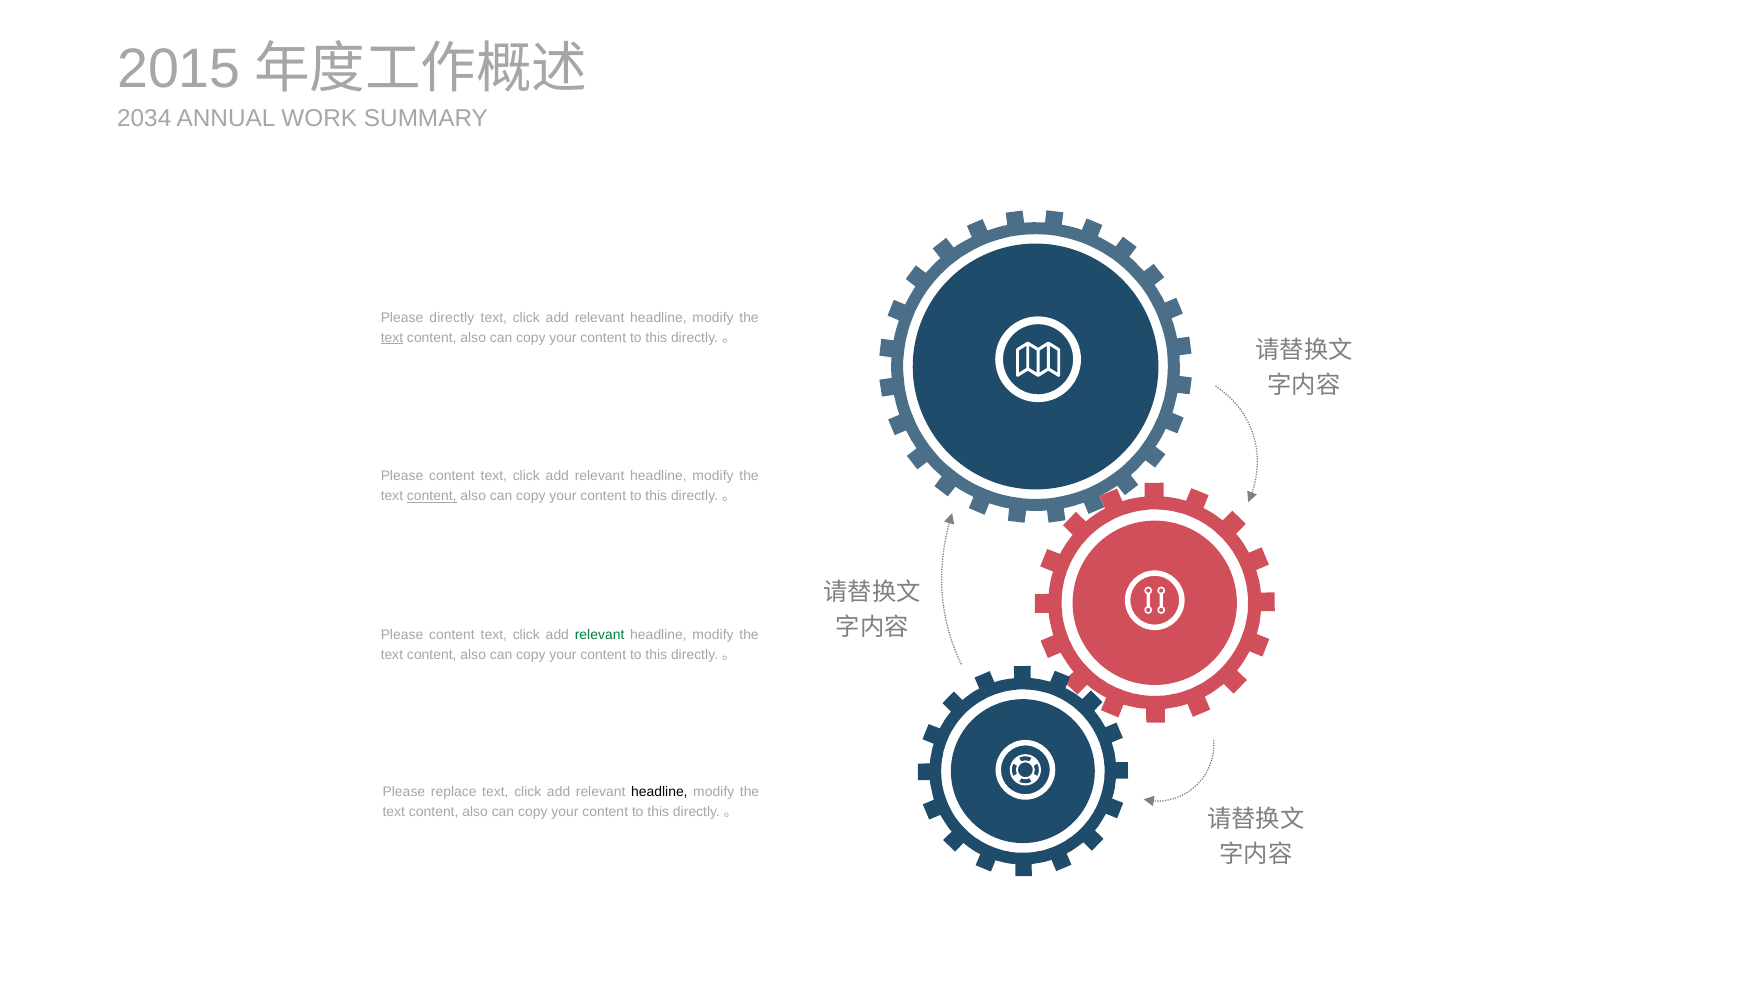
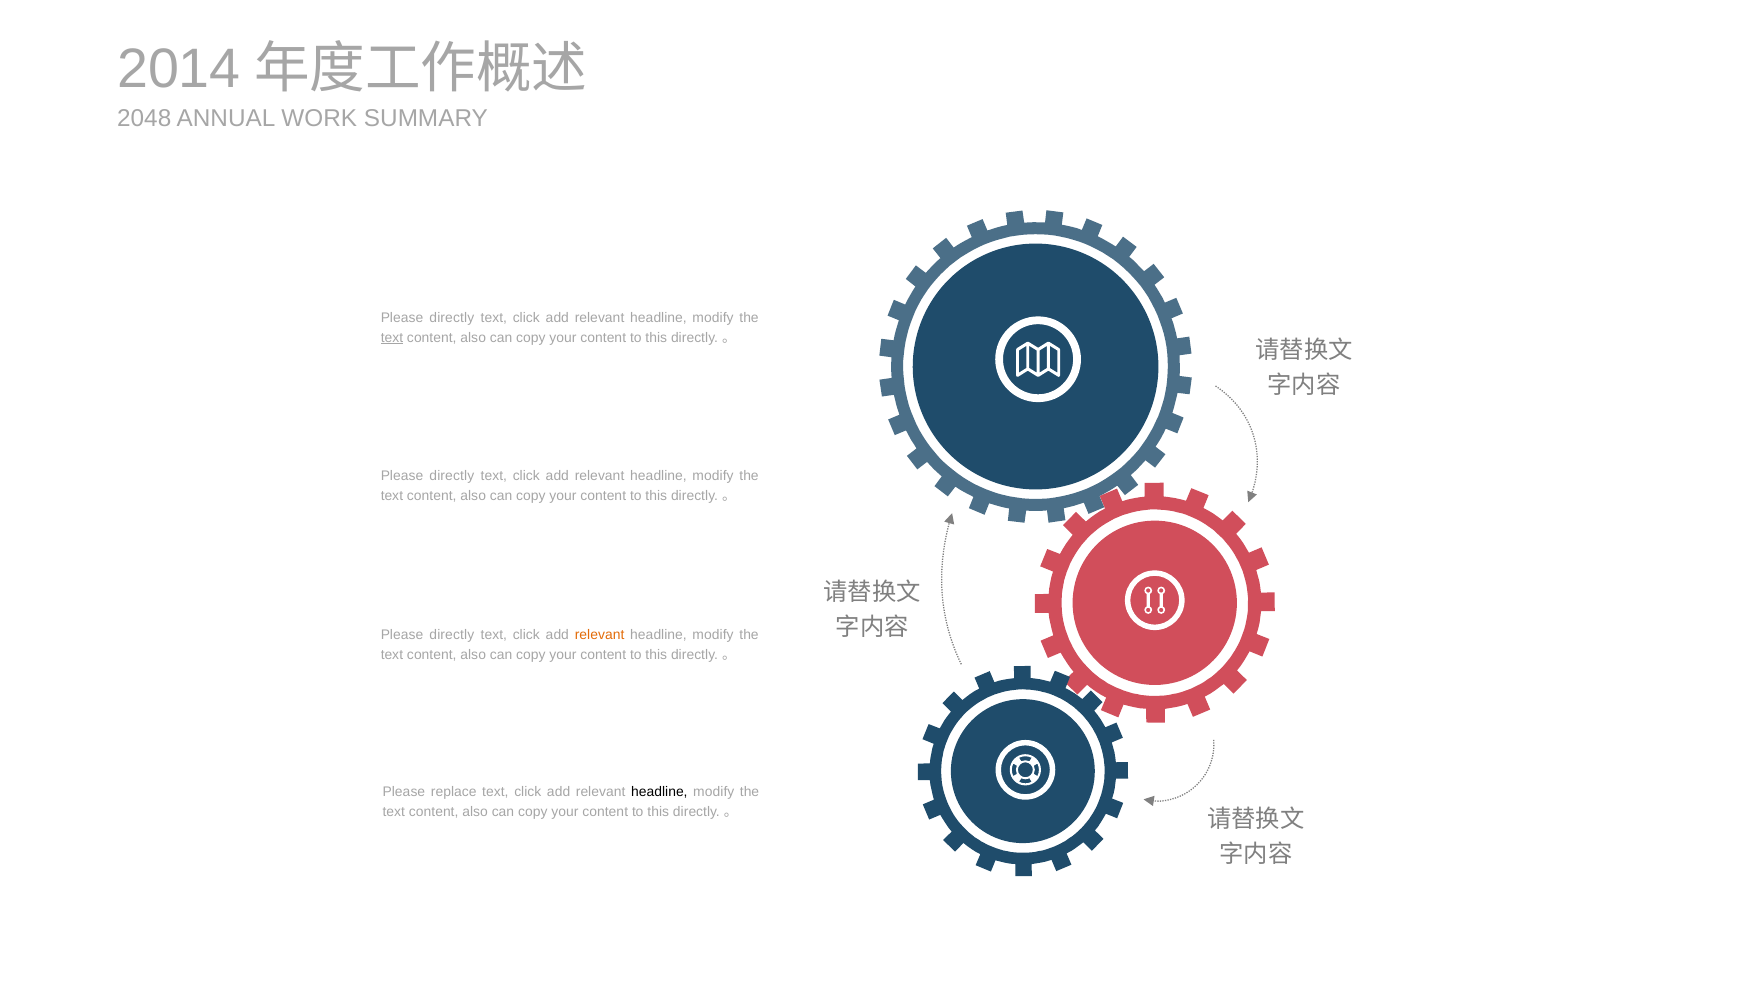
2015: 2015 -> 2014
2034: 2034 -> 2048
content at (452, 476): content -> directly
content at (432, 496) underline: present -> none
content at (452, 635): content -> directly
relevant at (600, 635) colour: green -> orange
